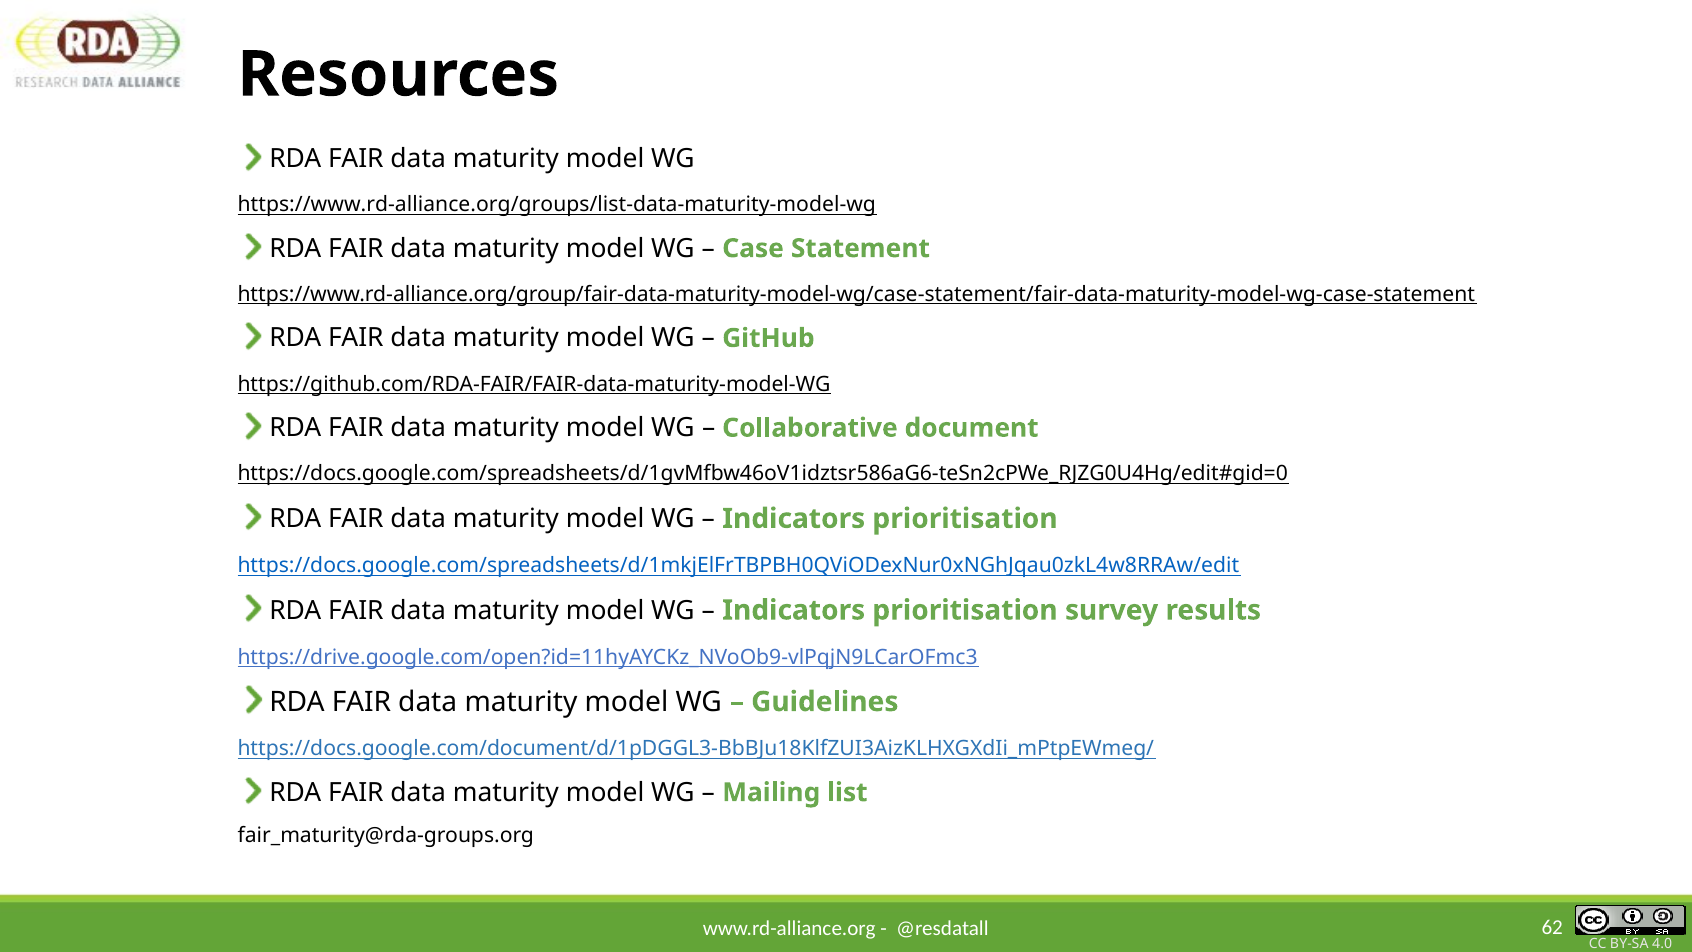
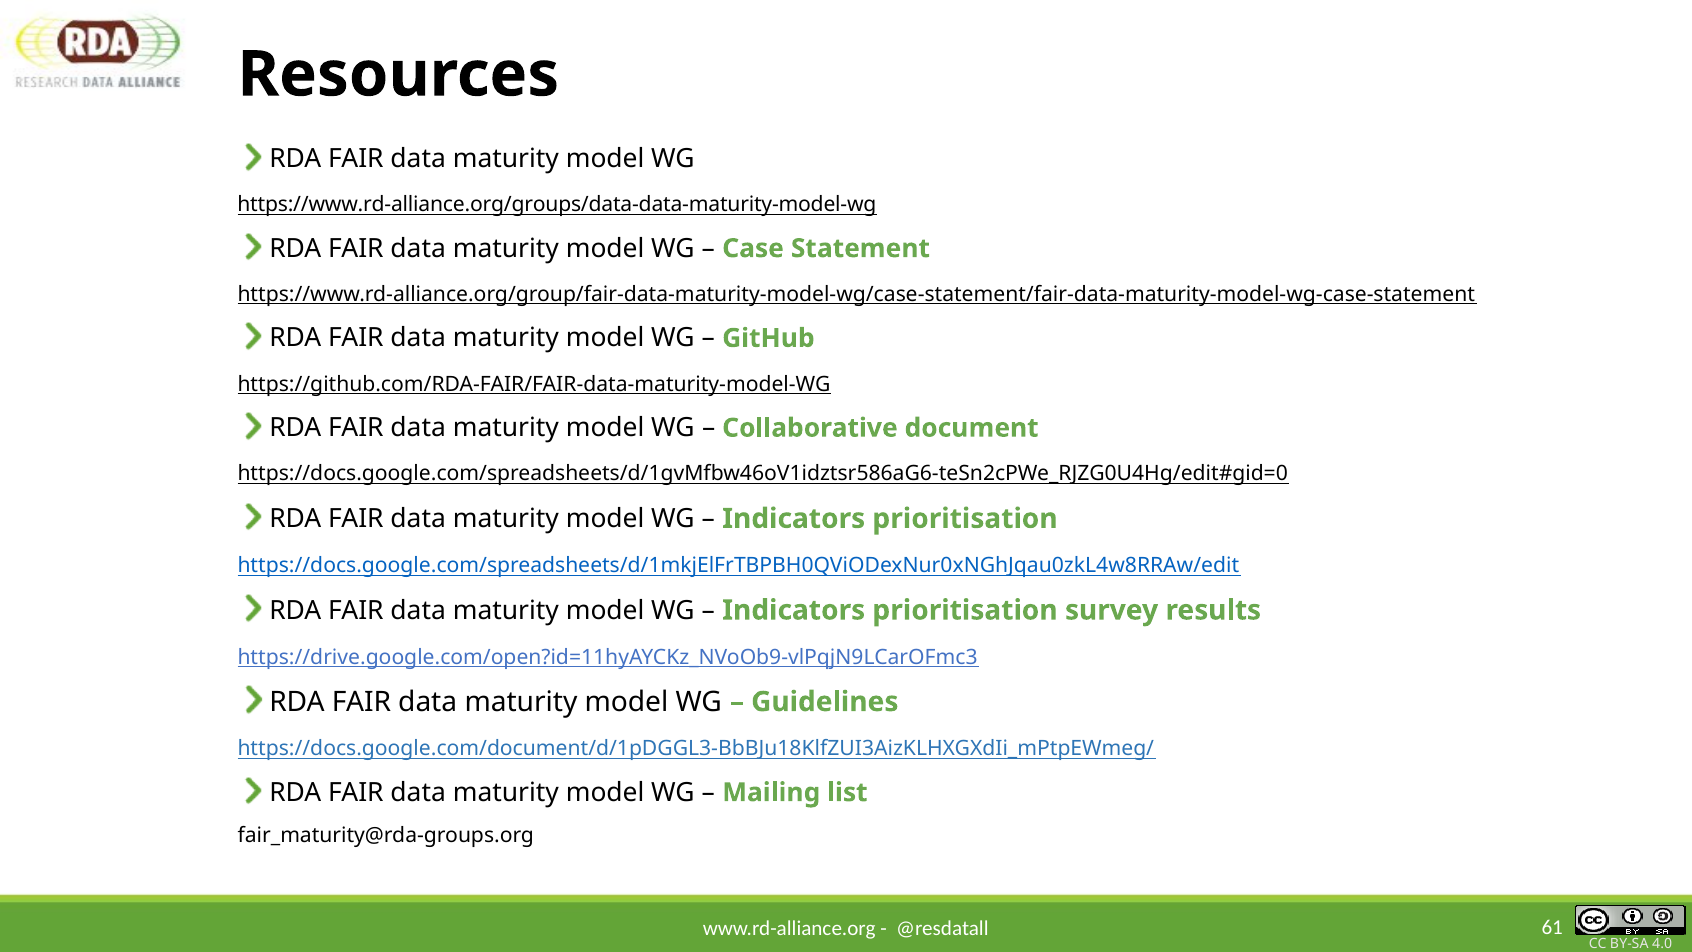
https://www.rd-alliance.org/groups/list-data-maturity-model-wg: https://www.rd-alliance.org/groups/list-data-maturity-model-wg -> https://www.rd-alliance.org/groups/data-data-maturity-model-wg
62: 62 -> 61
